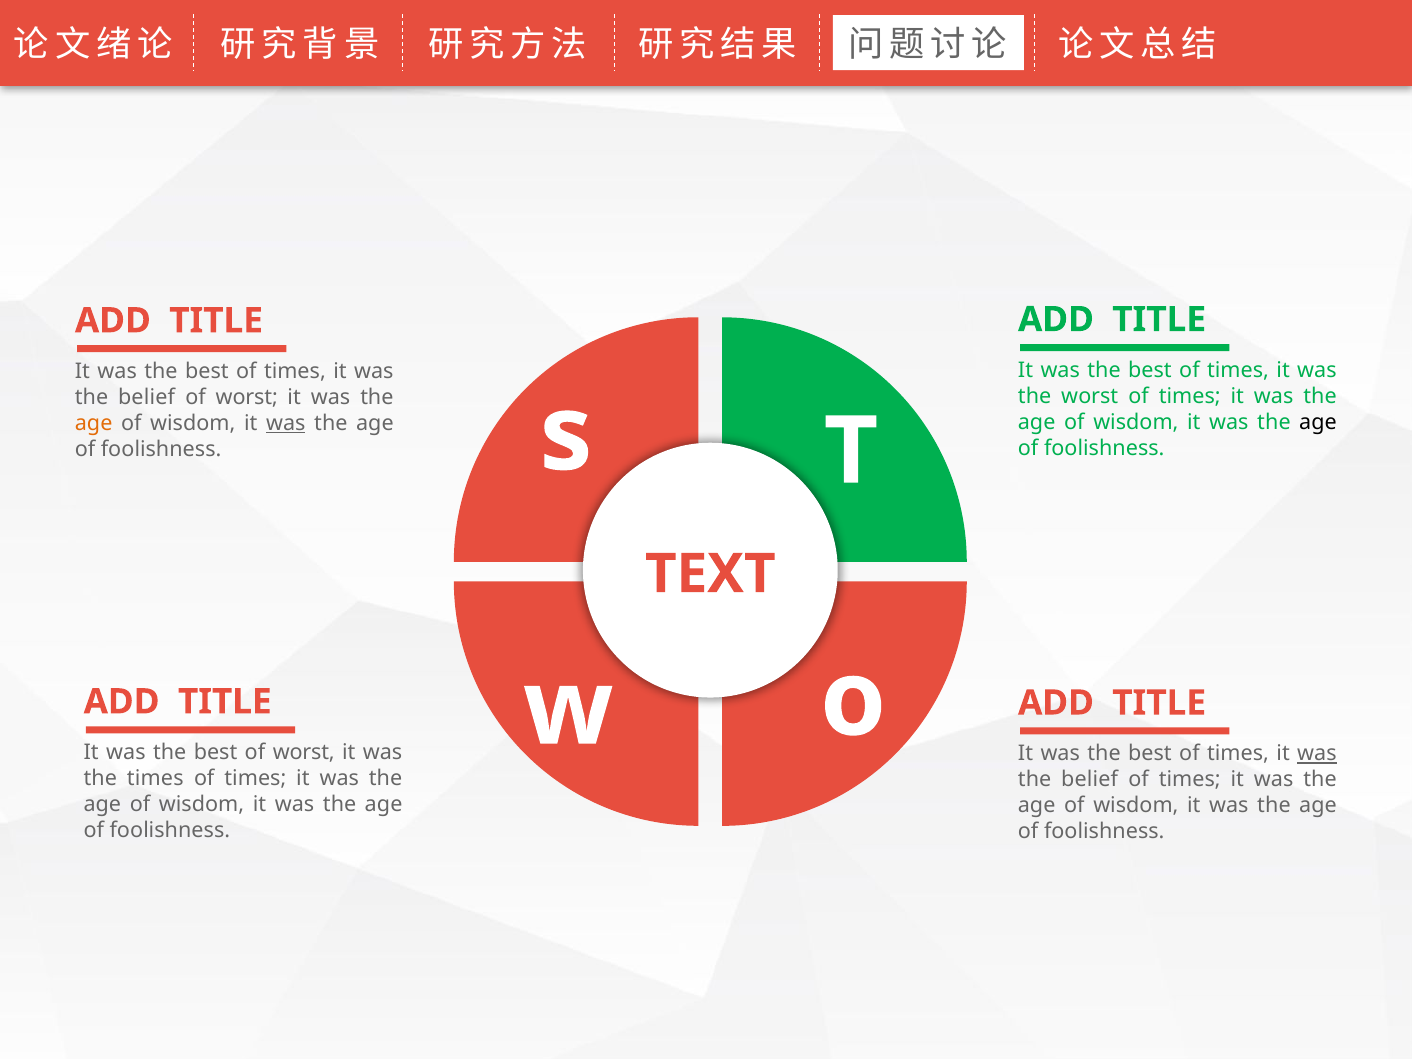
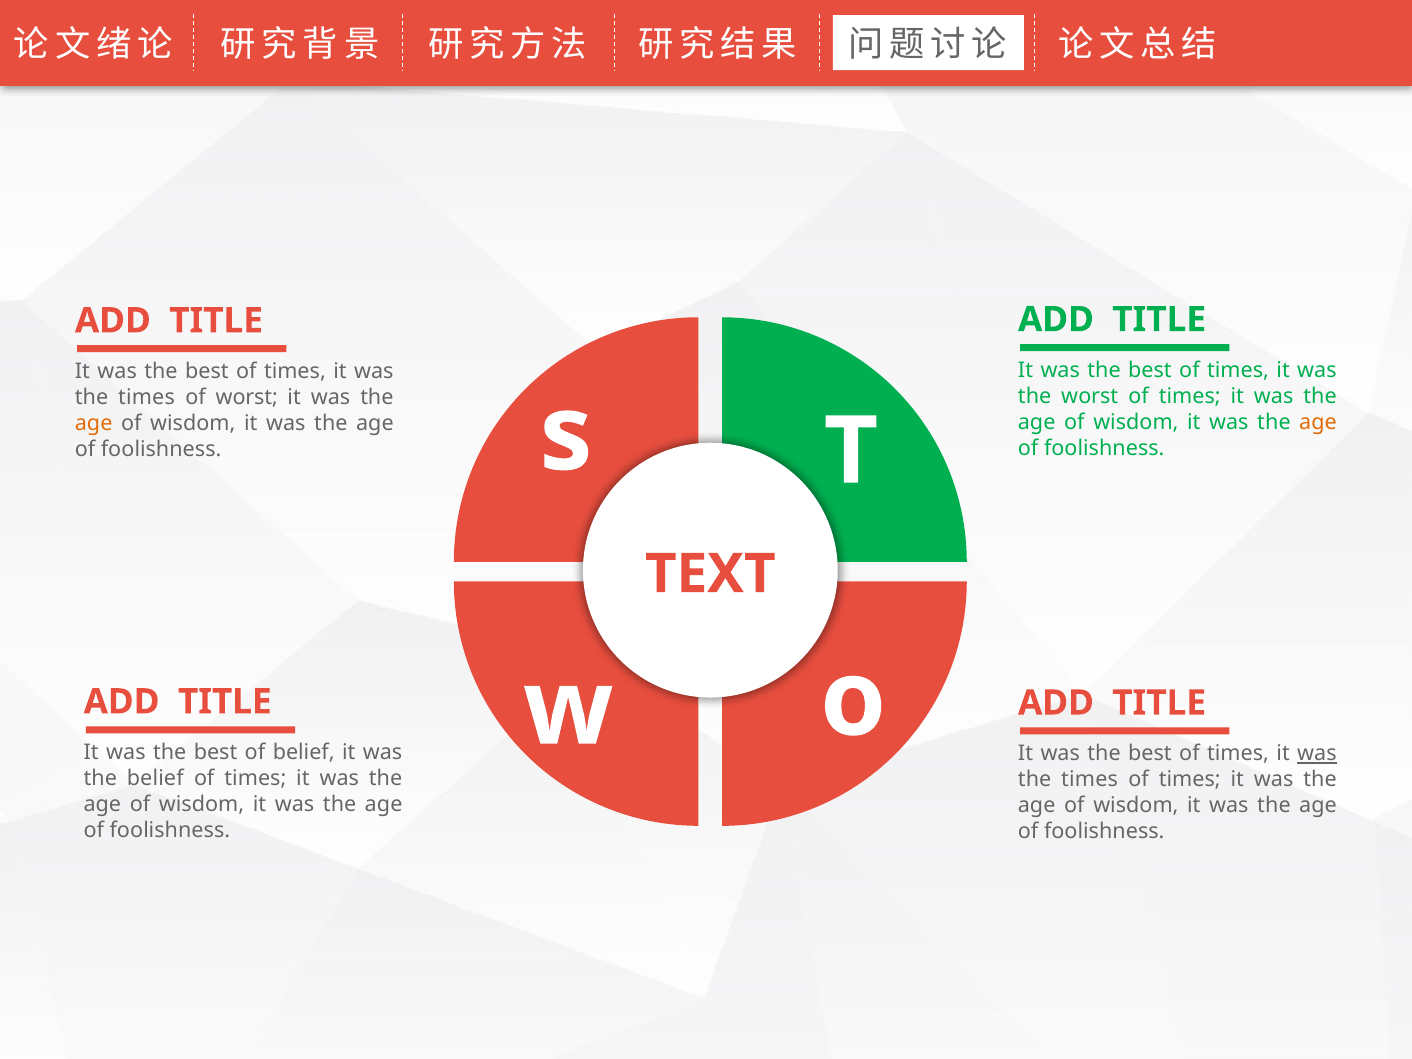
belief at (147, 398): belief -> times
age at (1318, 422) colour: black -> orange
was at (286, 423) underline: present -> none
best of worst: worst -> belief
the times: times -> belief
belief at (1090, 780): belief -> times
